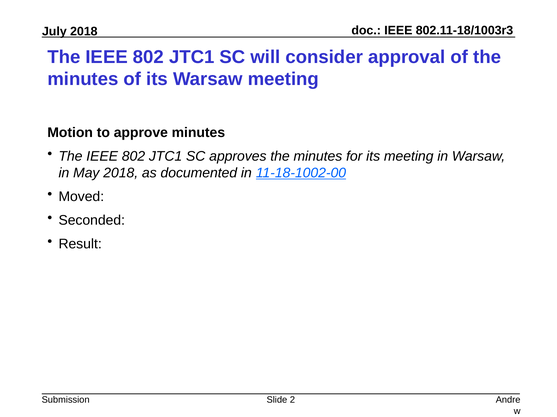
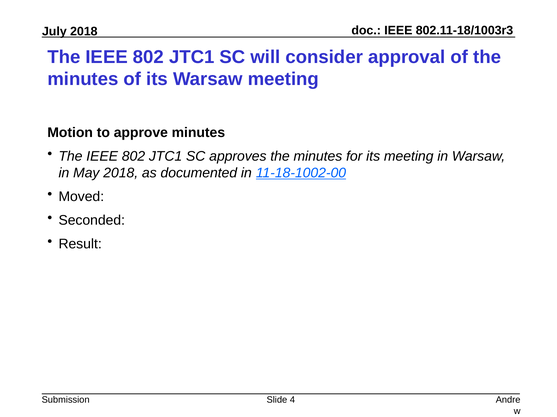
2: 2 -> 4
